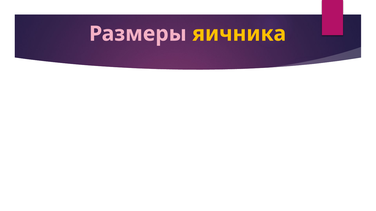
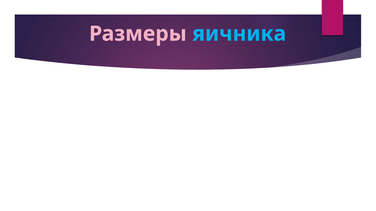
яичника colour: yellow -> light blue
